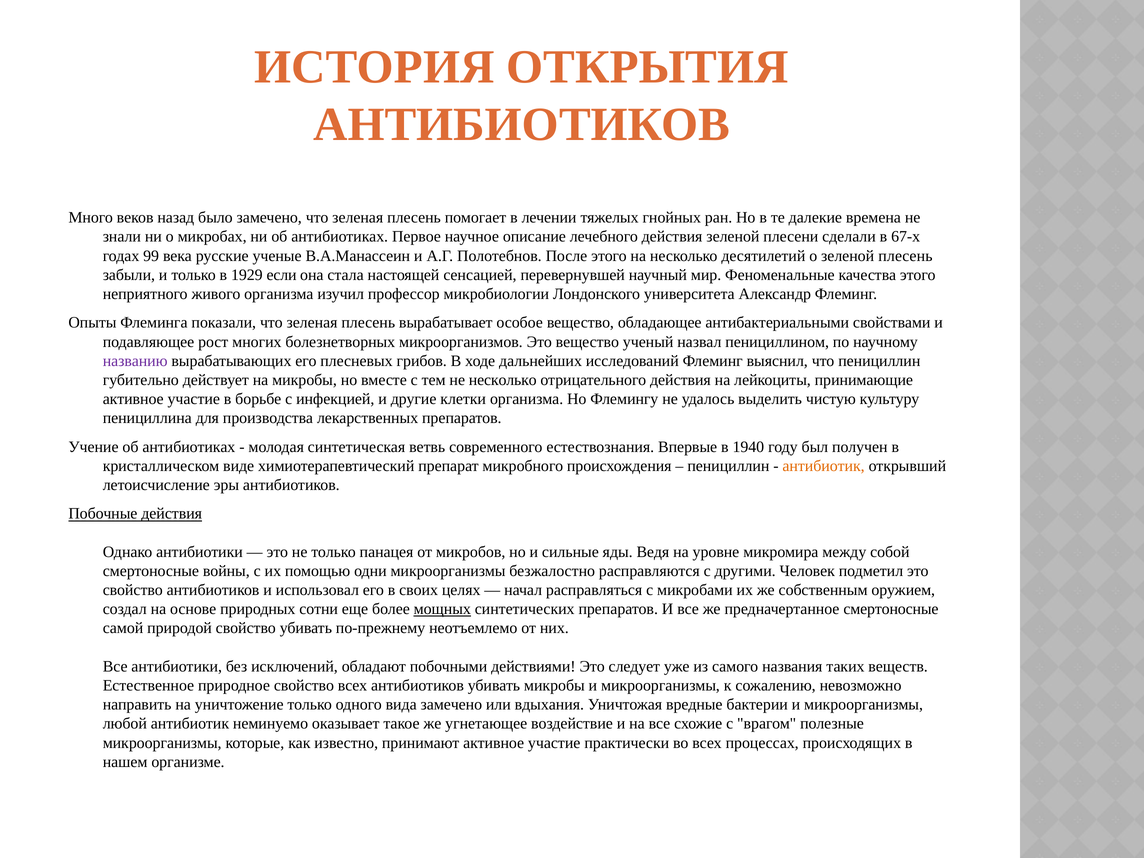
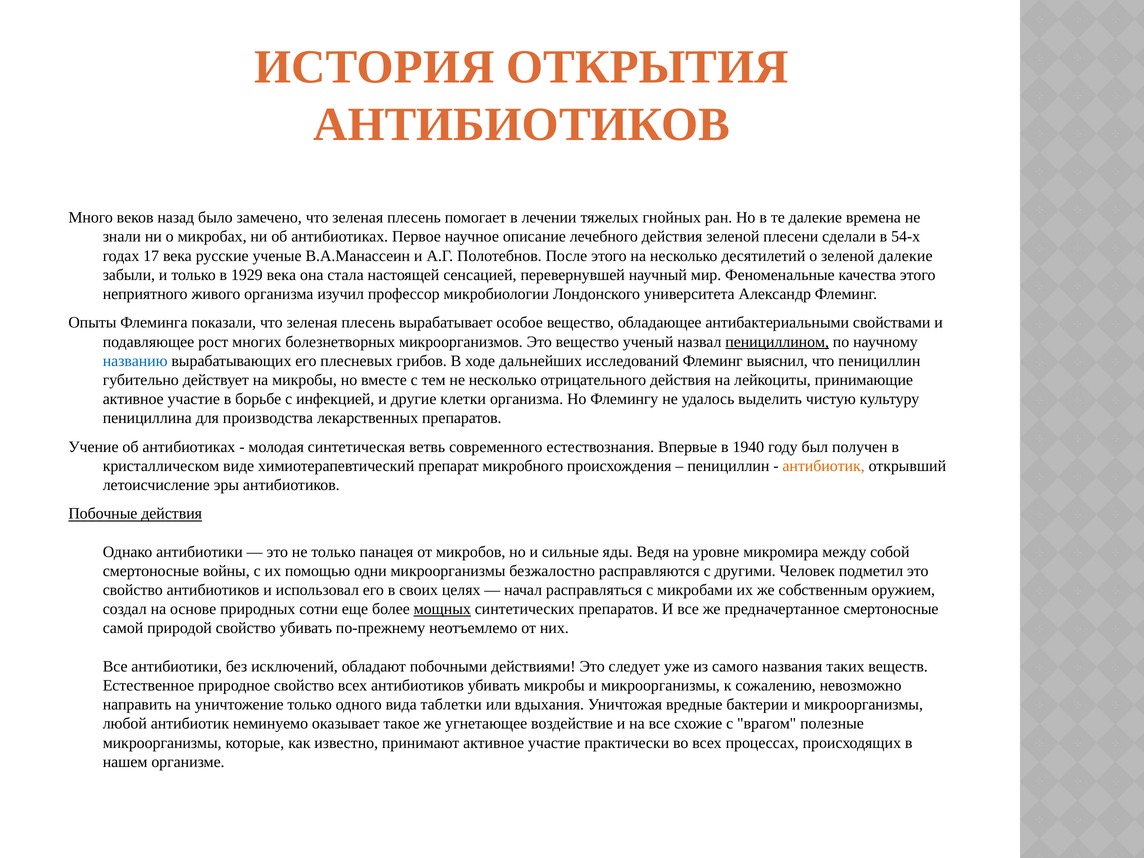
67-х: 67-х -> 54-х
99: 99 -> 17
зеленой плесень: плесень -> далекие
1929 если: если -> века
пенициллином underline: none -> present
названию colour: purple -> blue
вида замечено: замечено -> таблетки
